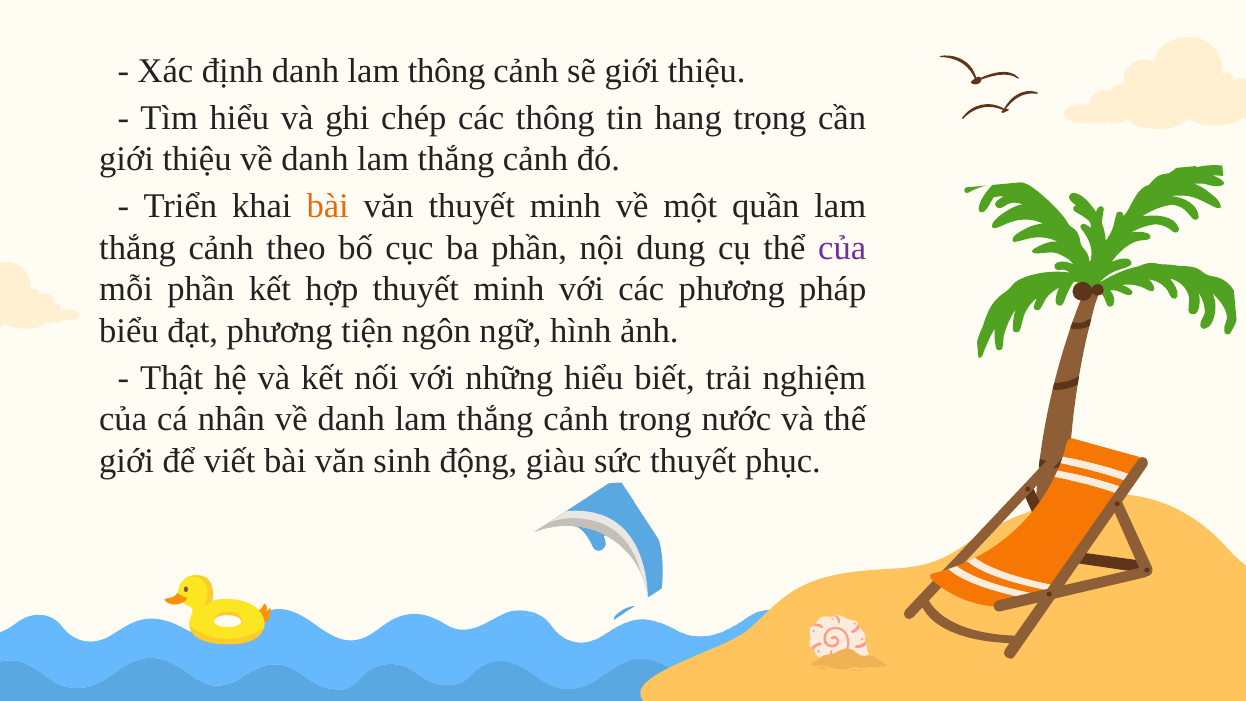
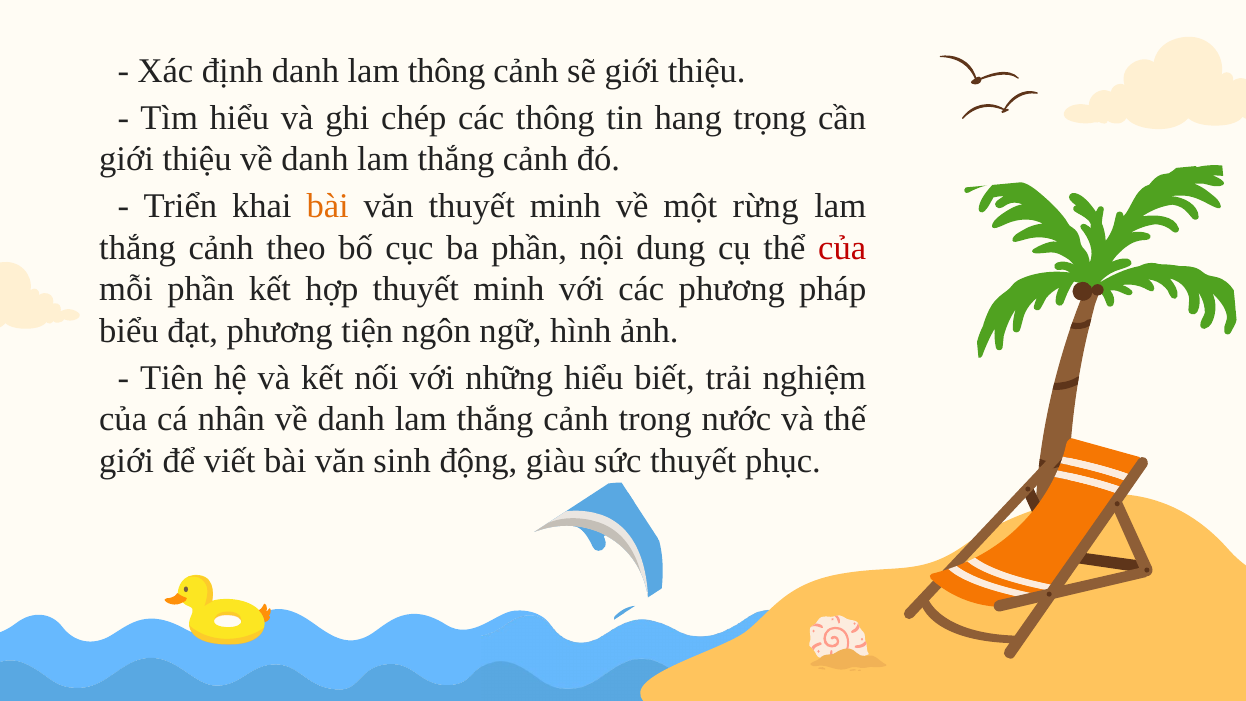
quần: quần -> rừng
của at (842, 248) colour: purple -> red
Thật: Thật -> Tiên
